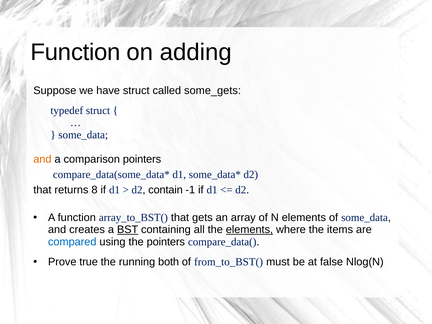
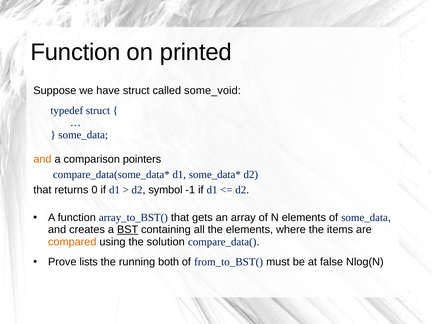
adding: adding -> printed
some_gets: some_gets -> some_void
8: 8 -> 0
contain: contain -> symbol
elements at (249, 230) underline: present -> none
compared colour: blue -> orange
the pointers: pointers -> solution
true: true -> lists
